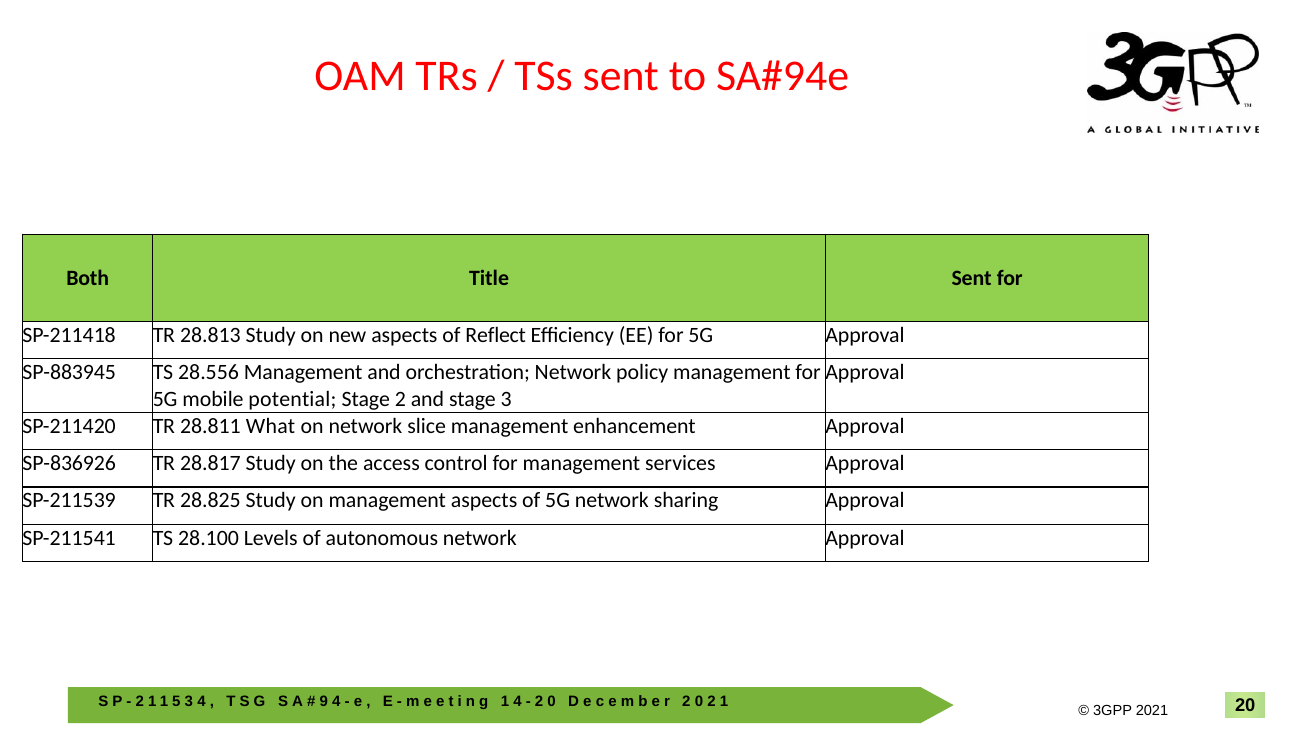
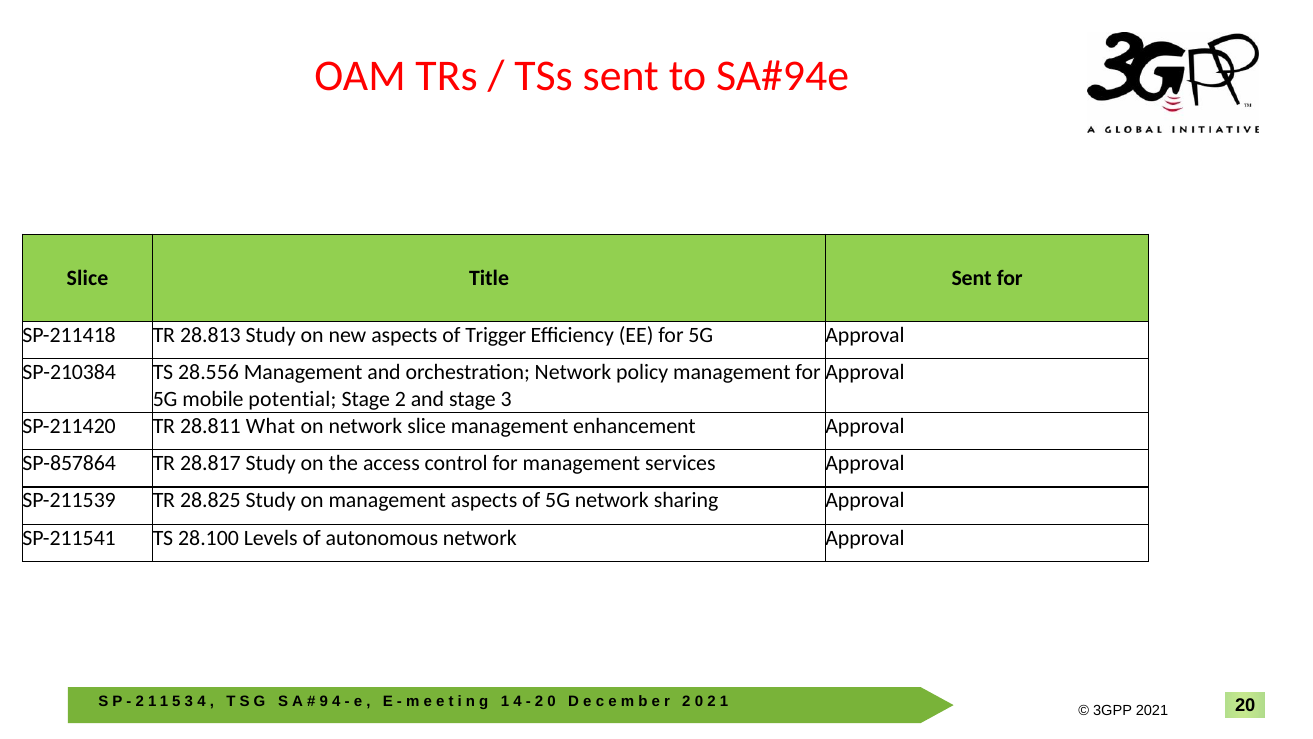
Both at (88, 278): Both -> Slice
Reflect: Reflect -> Trigger
SP-883945: SP-883945 -> SP-210384
SP-836926: SP-836926 -> SP-857864
